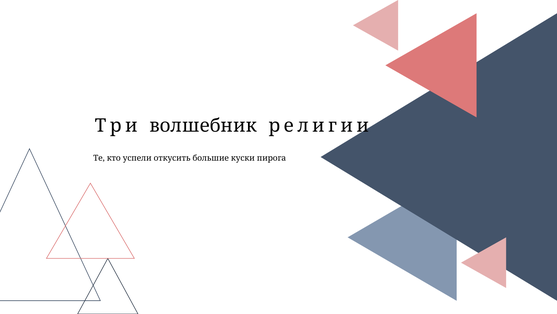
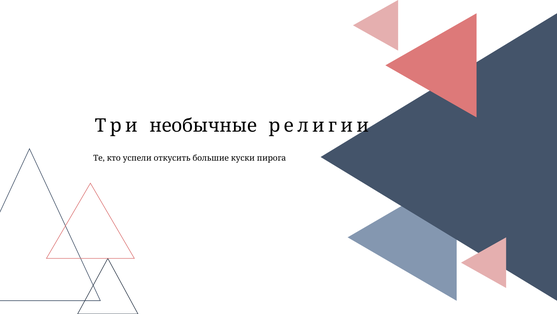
волшебник: волшебник -> необычные
